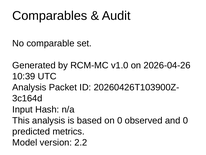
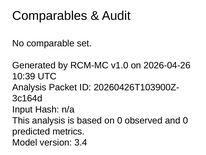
2.2: 2.2 -> 3.4
